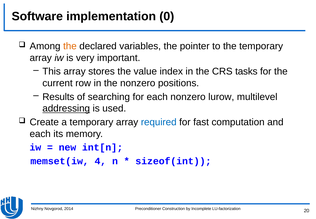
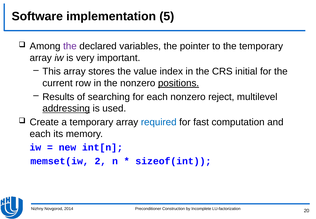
0: 0 -> 5
the at (70, 46) colour: orange -> purple
tasks: tasks -> initial
positions underline: none -> present
lurow: lurow -> reject
4: 4 -> 2
